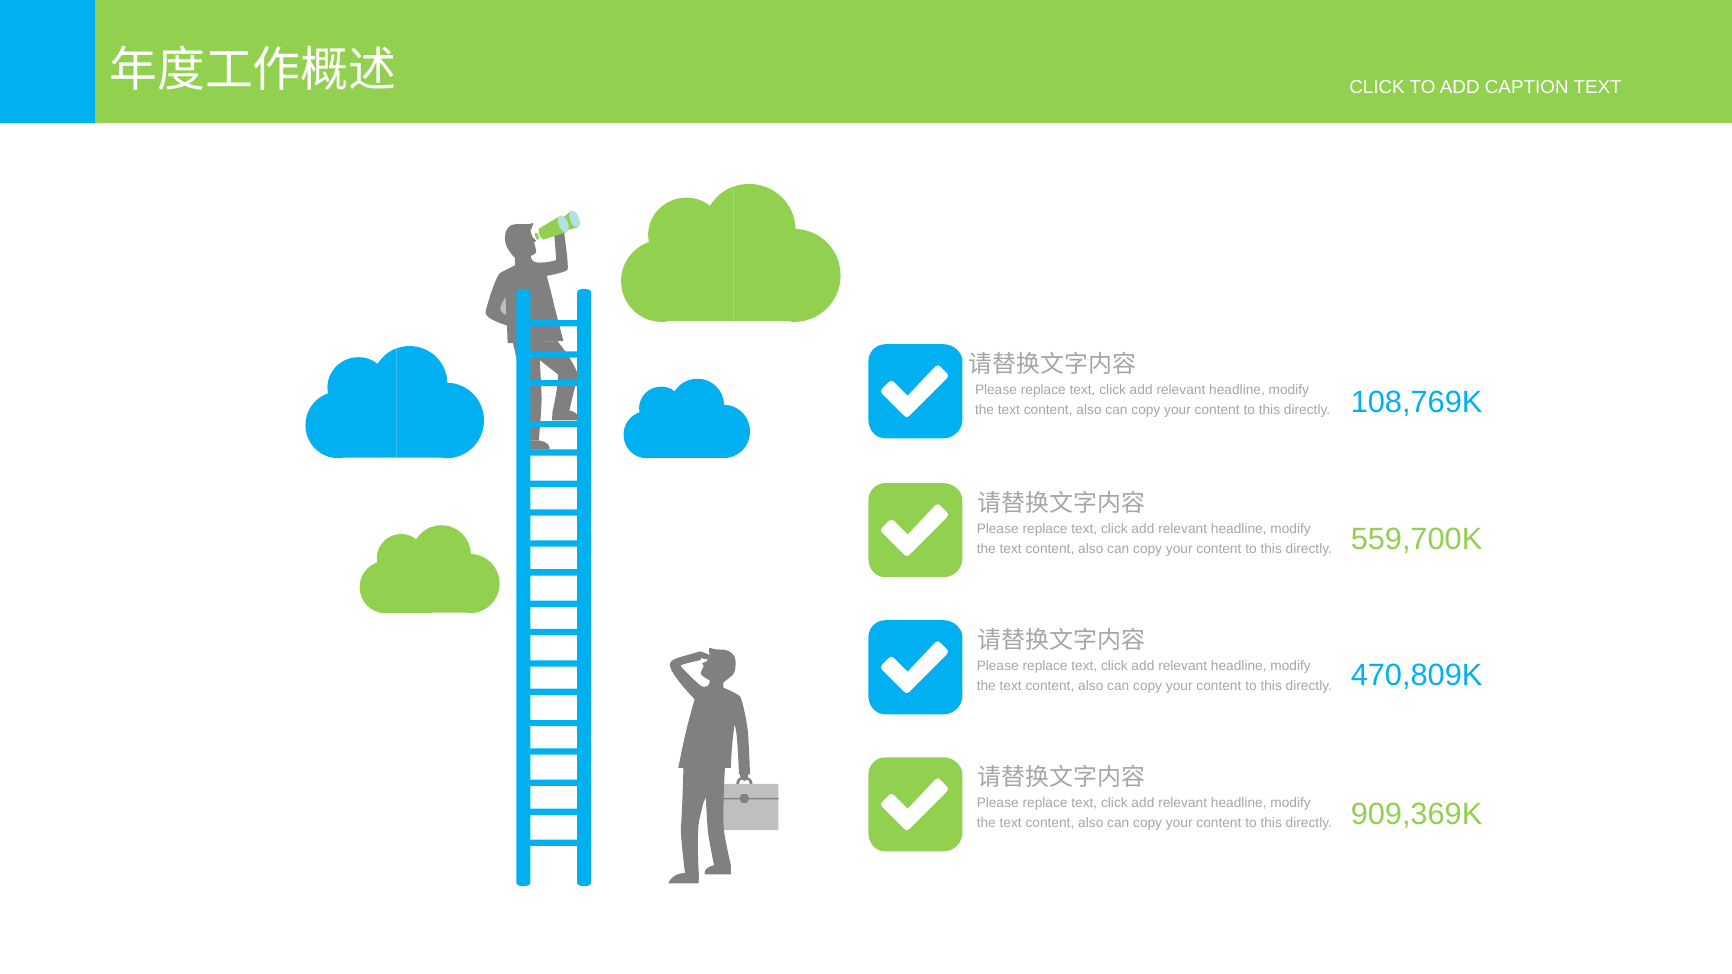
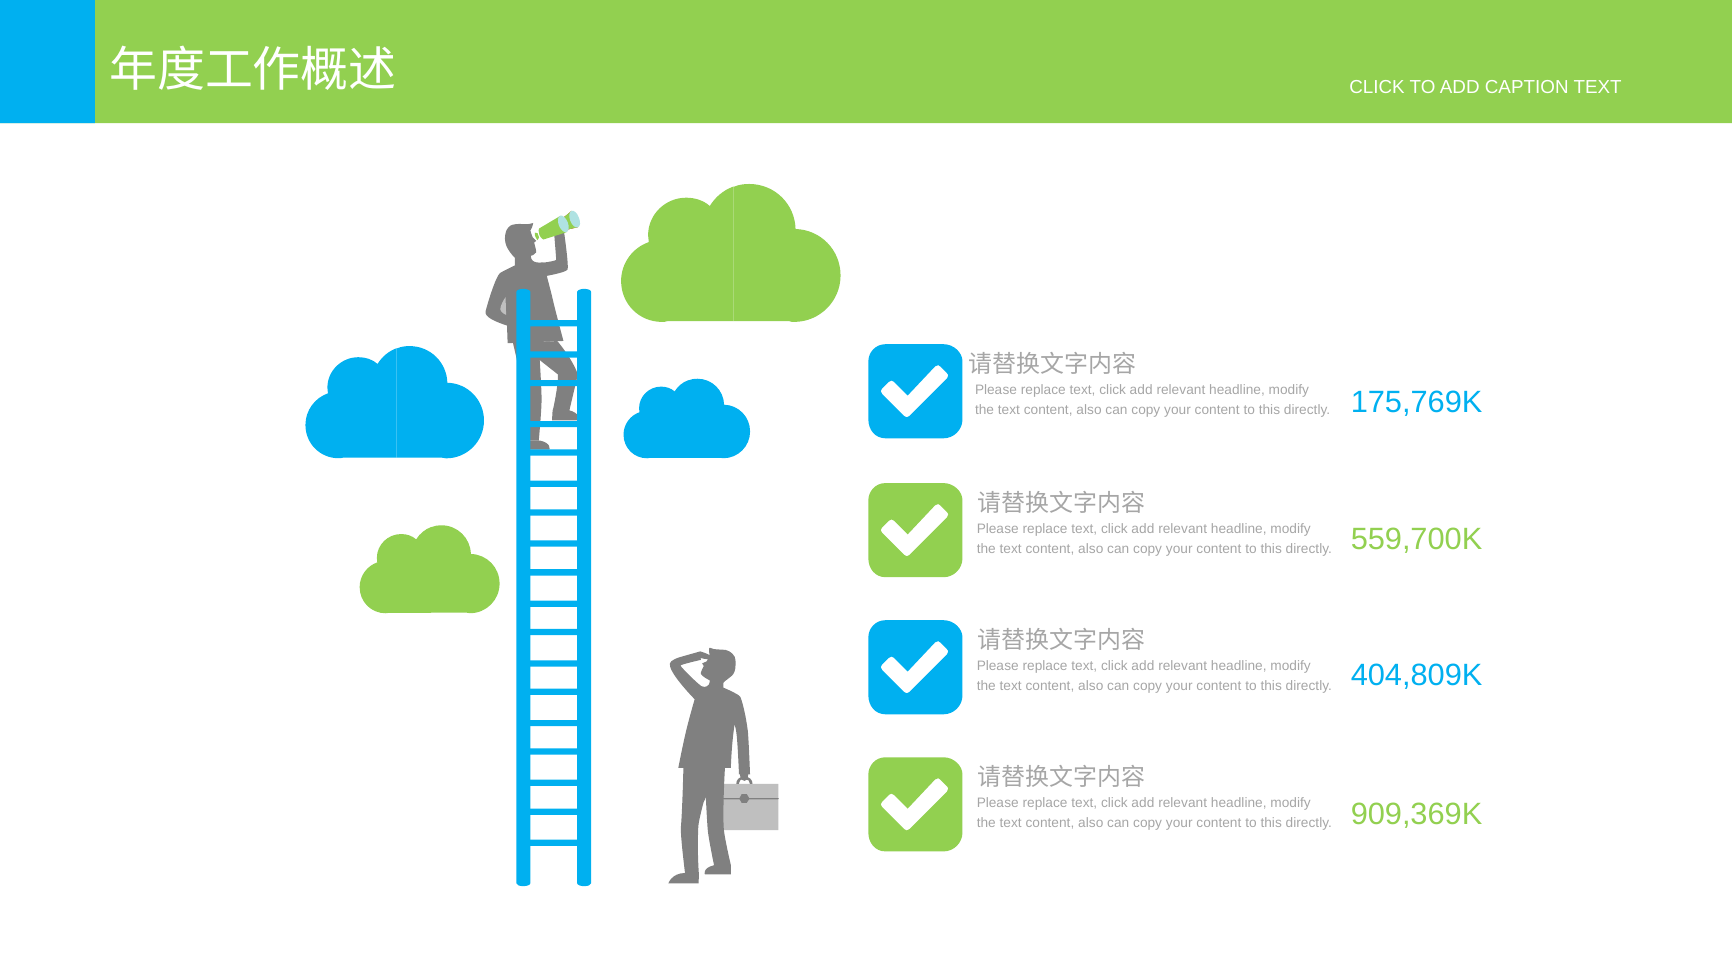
108,769K: 108,769K -> 175,769K
470,809K: 470,809K -> 404,809K
